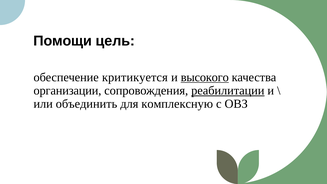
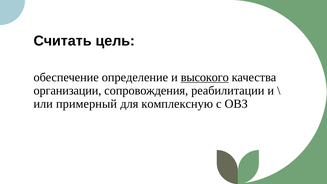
Помощи: Помощи -> Считать
критикуется: критикуется -> определение
реабилитации underline: present -> none
объединить: объединить -> примерный
